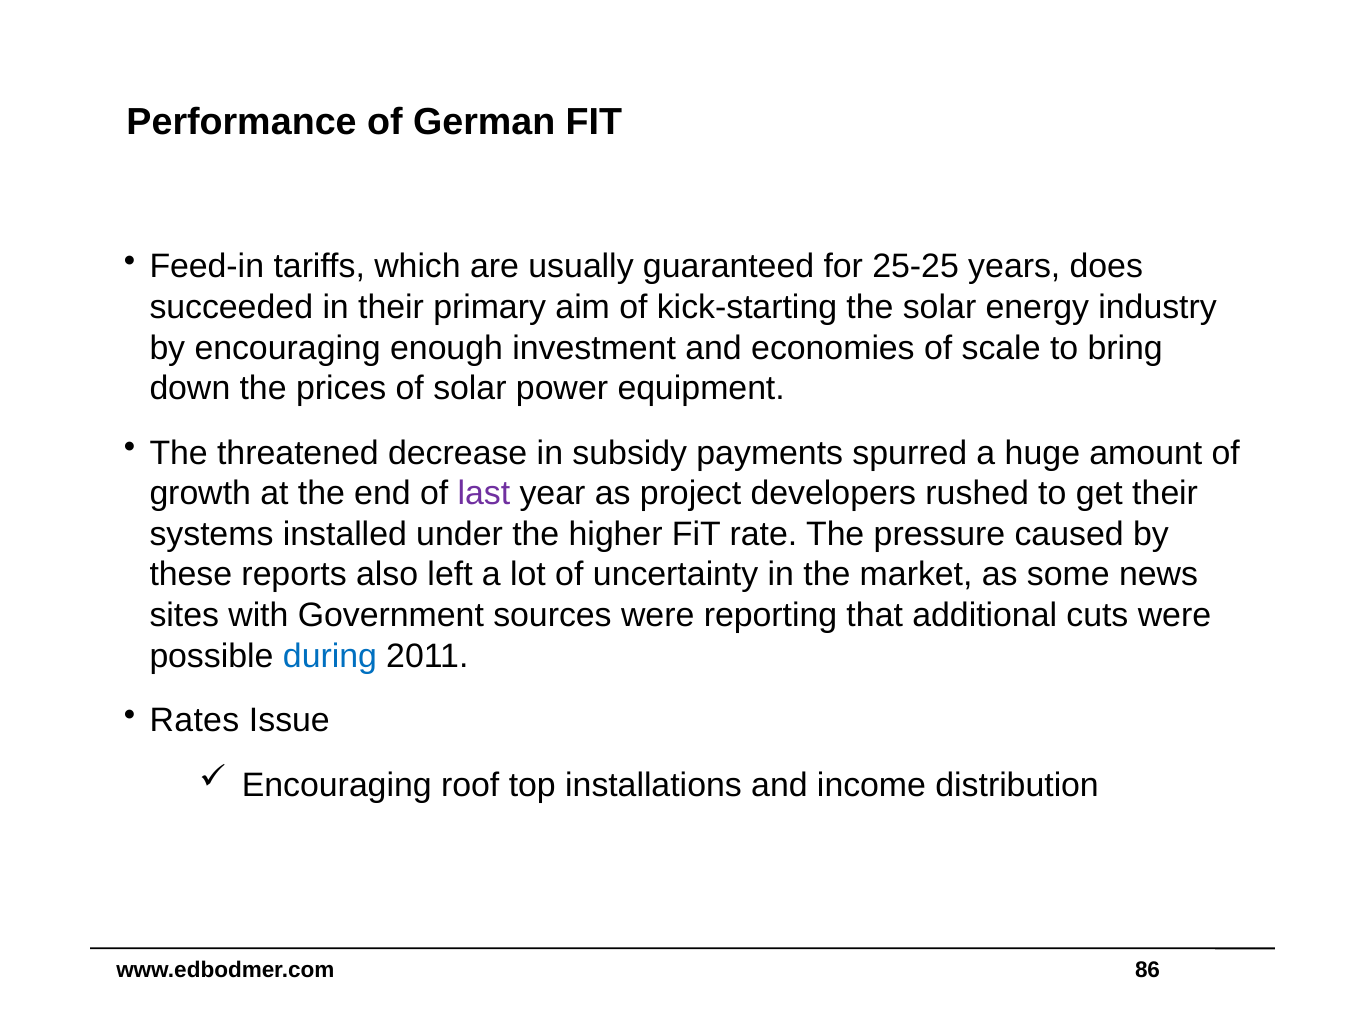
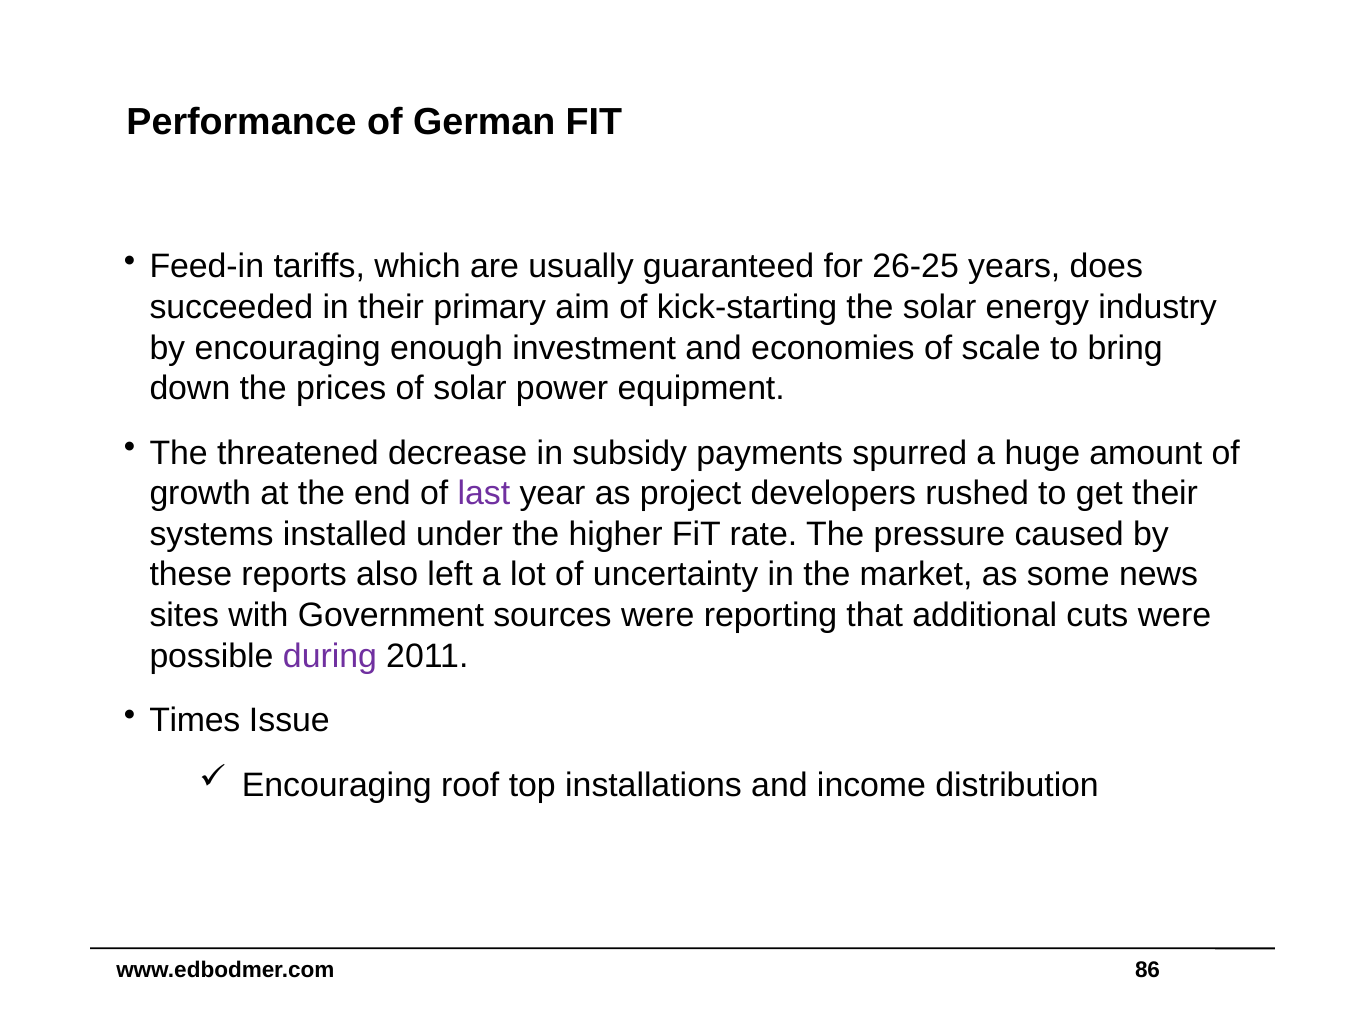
25-25: 25-25 -> 26-25
during colour: blue -> purple
Rates: Rates -> Times
